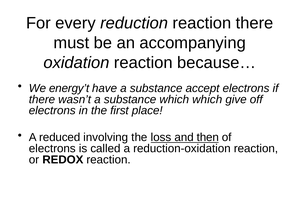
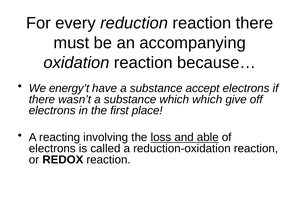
reduced: reduced -> reacting
then: then -> able
